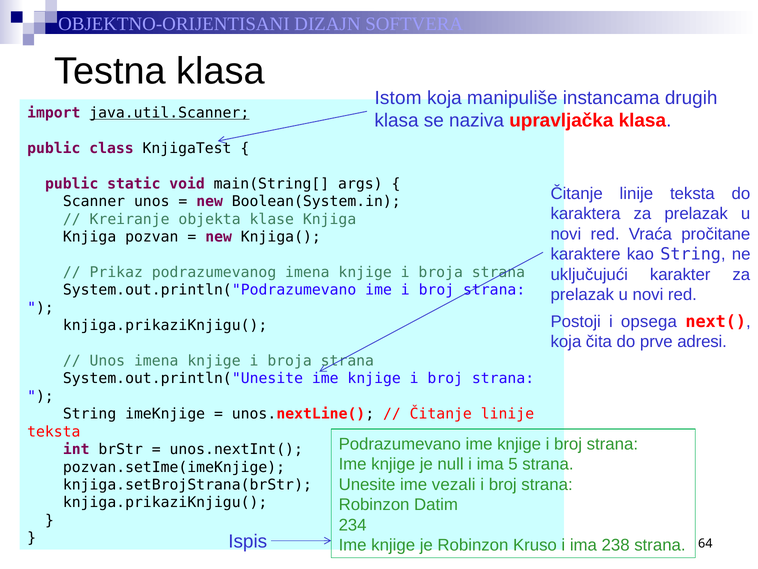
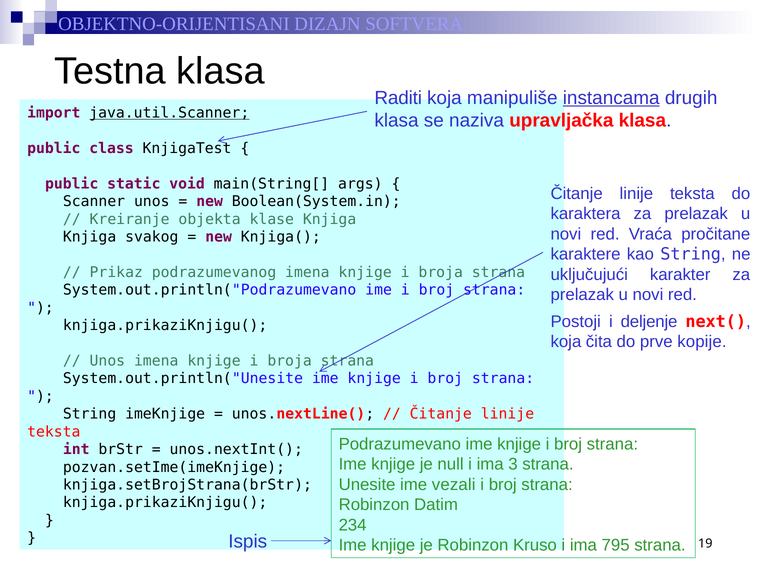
Istom: Istom -> Raditi
instancama underline: none -> present
pozvan: pozvan -> svakog
opsega: opsega -> deljenje
adresi: adresi -> kopije
5: 5 -> 3
64: 64 -> 19
238: 238 -> 795
